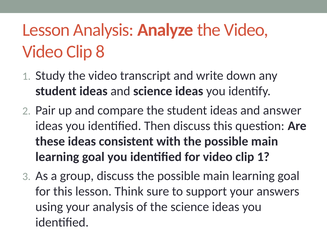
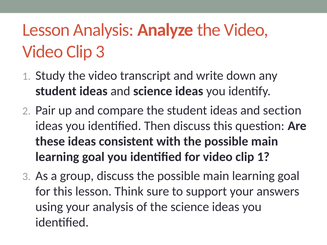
Clip 8: 8 -> 3
answer: answer -> section
